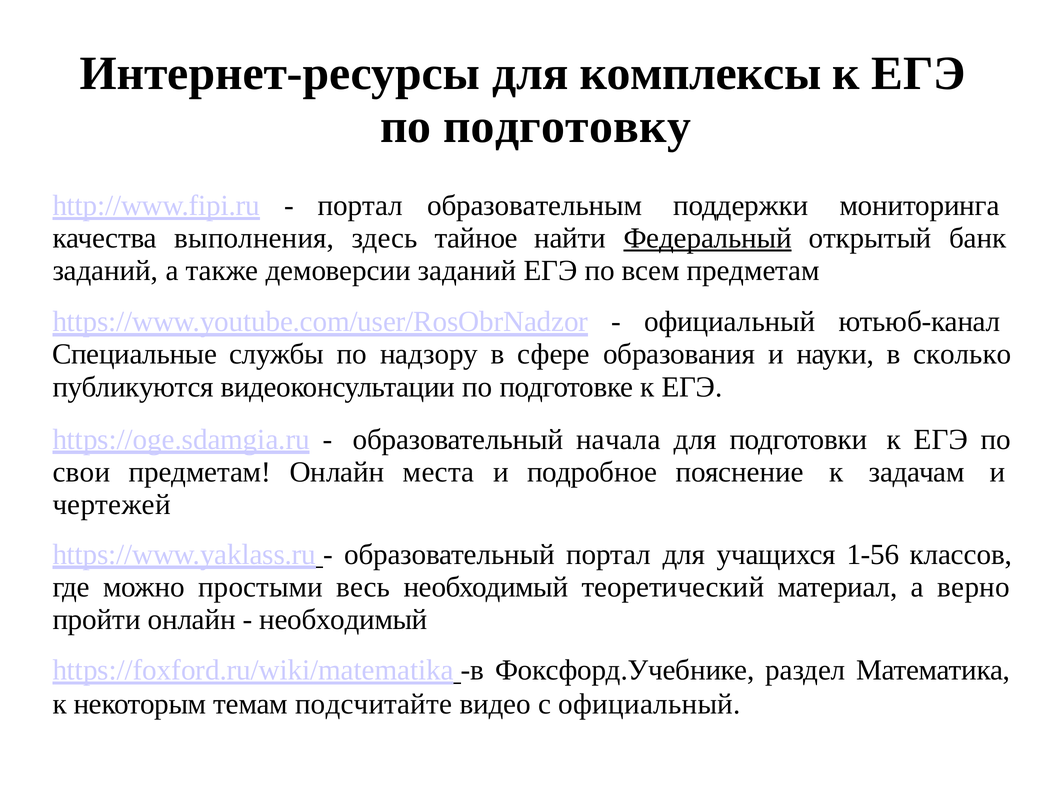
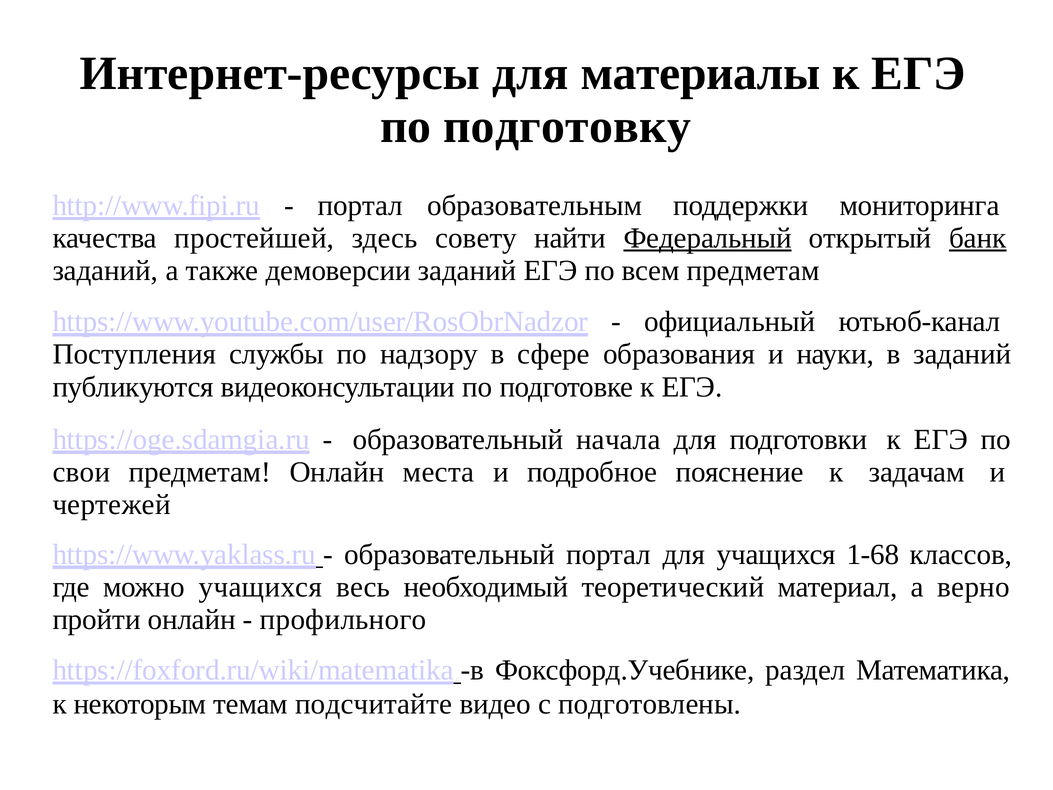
комплексы: комплексы -> материалы
выполнения: выполнения -> простейшей
тайное: тайное -> совету
банк underline: none -> present
Специальные: Специальные -> Поступления
в сколько: сколько -> заданий
1-56: 1-56 -> 1-68
можно простыми: простыми -> учащихся
необходимый at (343, 619): необходимый -> профильного
с официальный: официальный -> подготовлены
